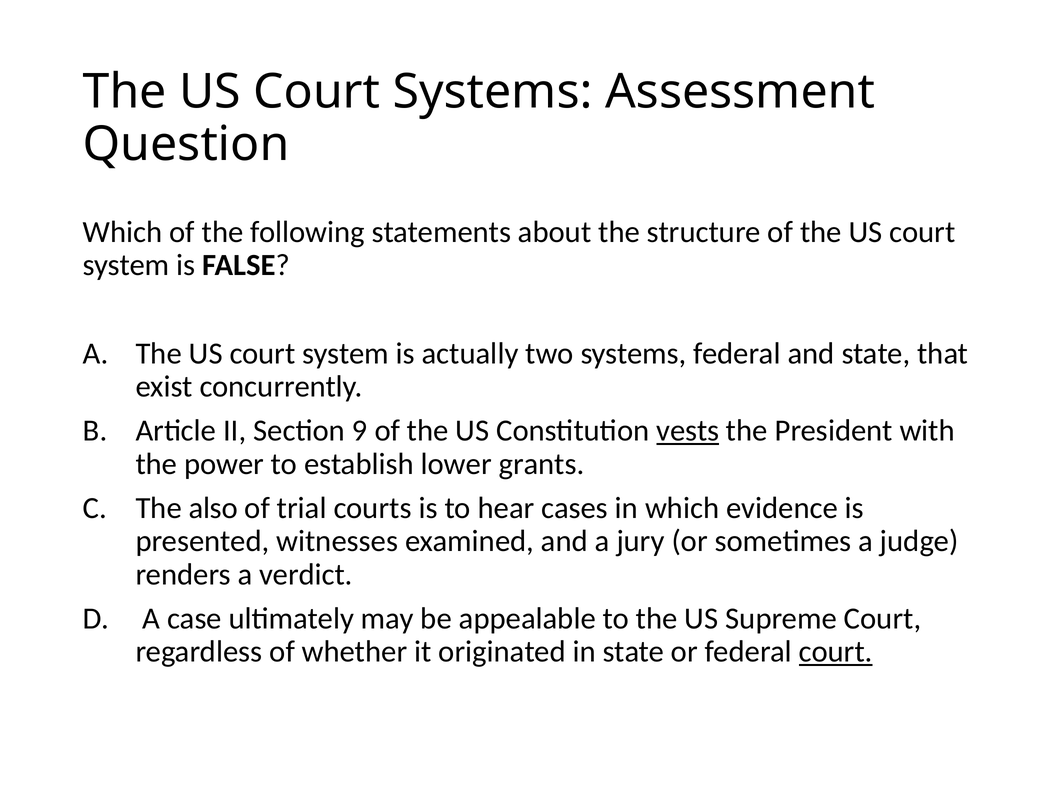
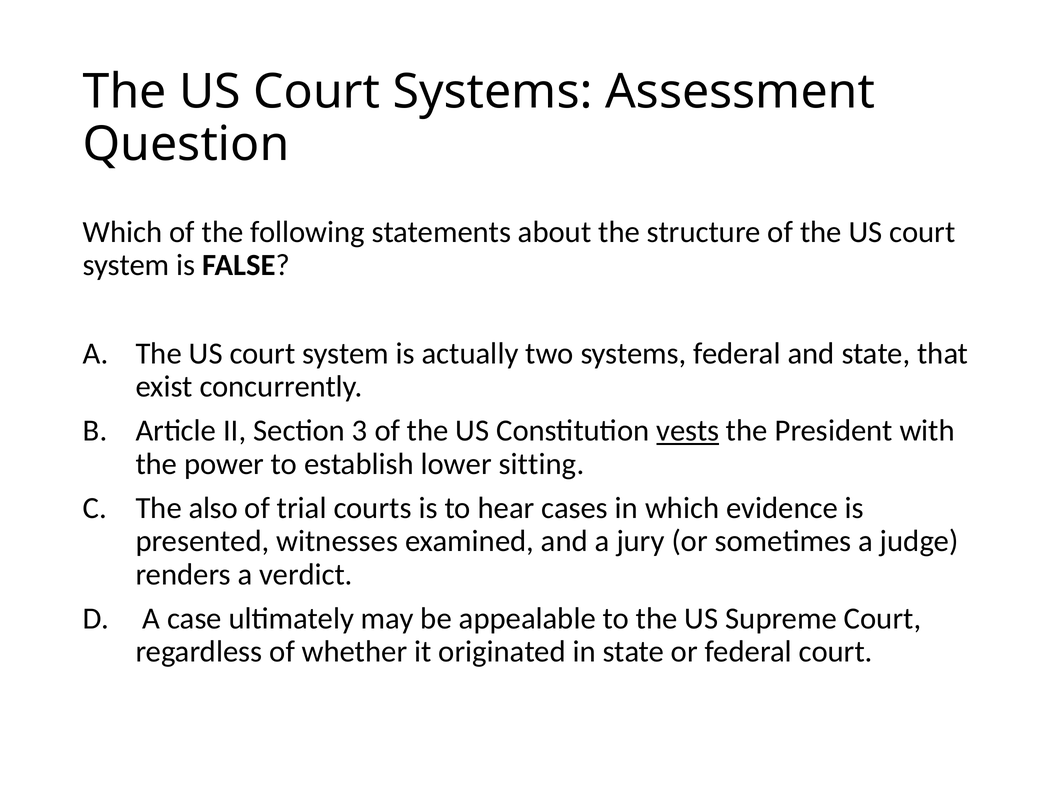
9: 9 -> 3
grants: grants -> sitting
court at (836, 652) underline: present -> none
